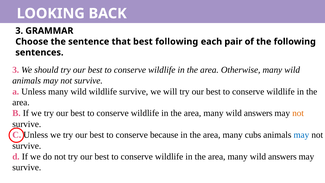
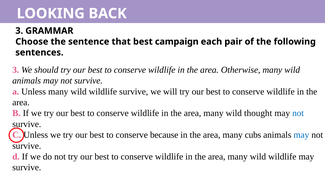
best following: following -> campaign
answers at (258, 113): answers -> thought
not at (298, 113) colour: orange -> blue
answers at (282, 156): answers -> wildlife
